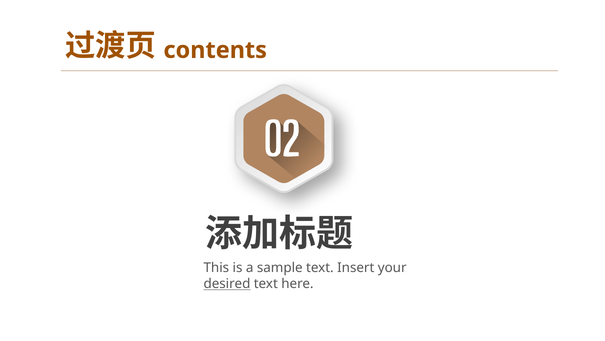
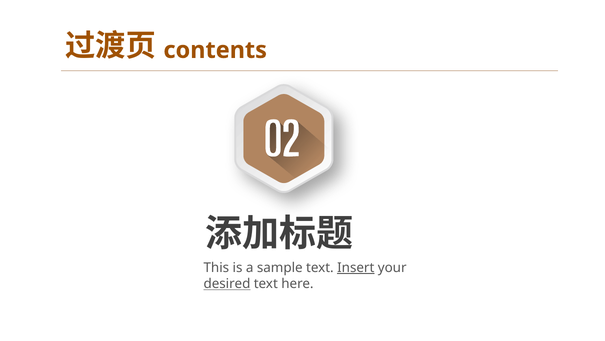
Insert underline: none -> present
